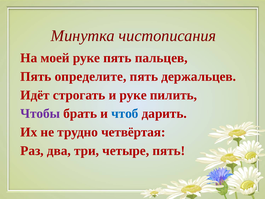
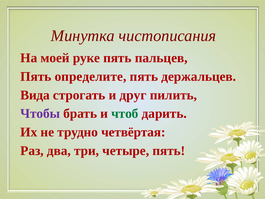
Идёт: Идёт -> Вида
и руке: руке -> друг
чтоб colour: blue -> green
